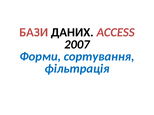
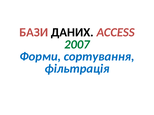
2007 colour: black -> green
